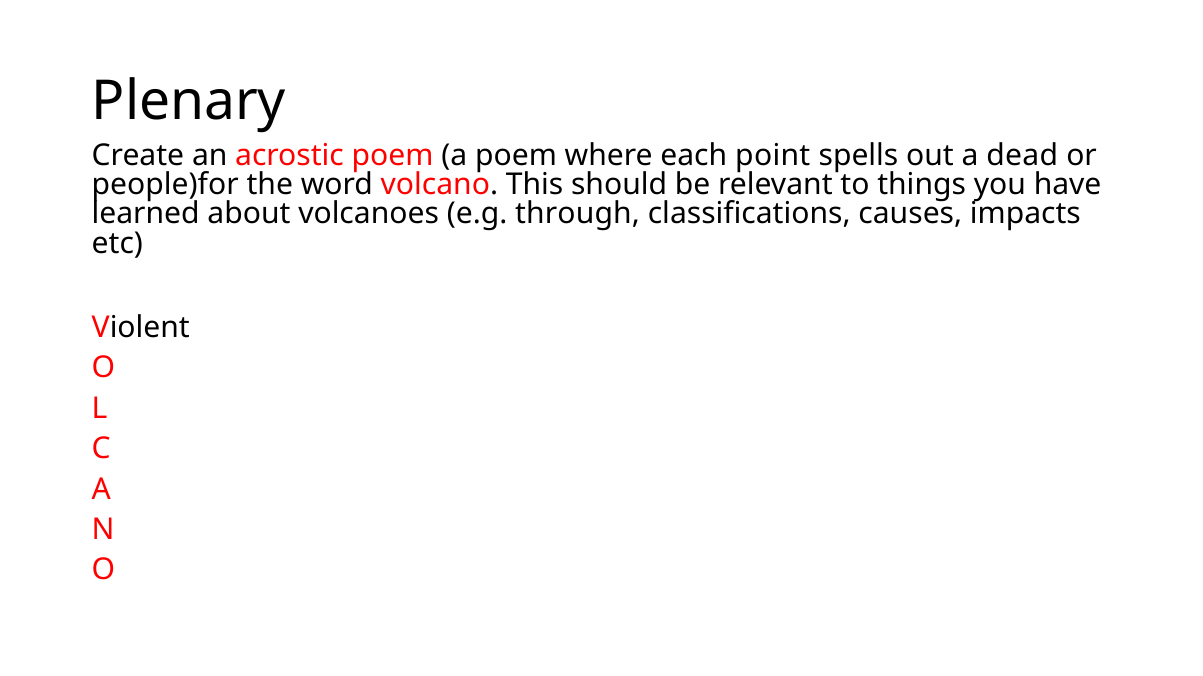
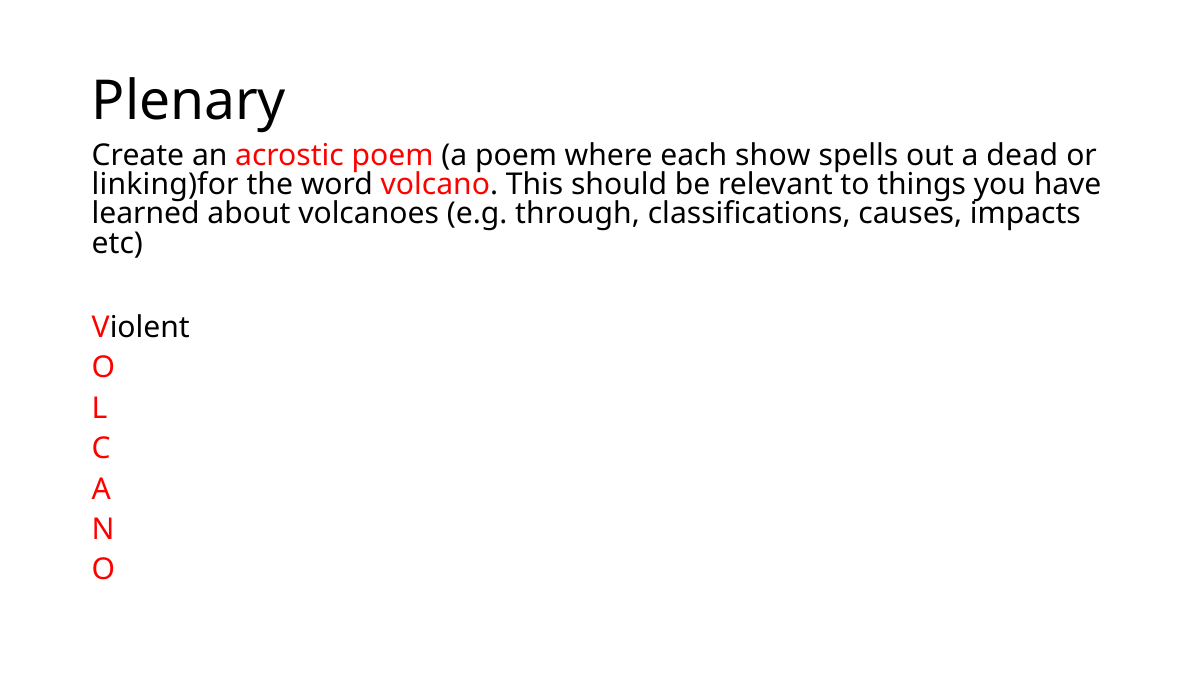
point: point -> show
people)for: people)for -> linking)for
